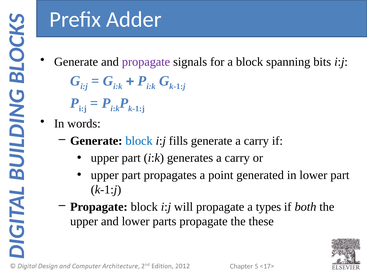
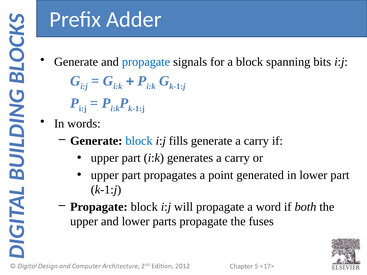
propagate at (146, 62) colour: purple -> blue
types: types -> word
these: these -> fuses
